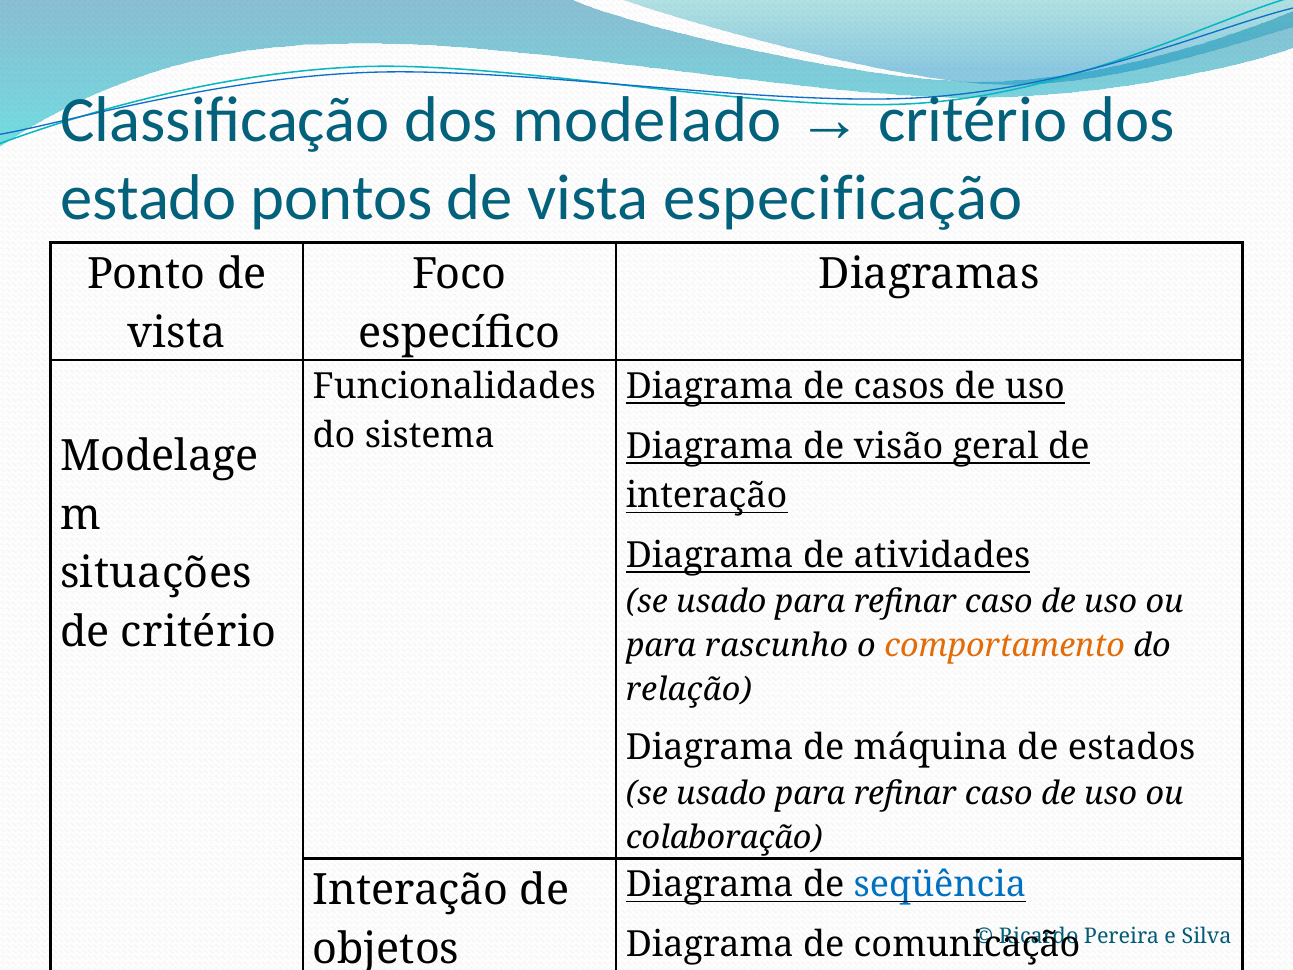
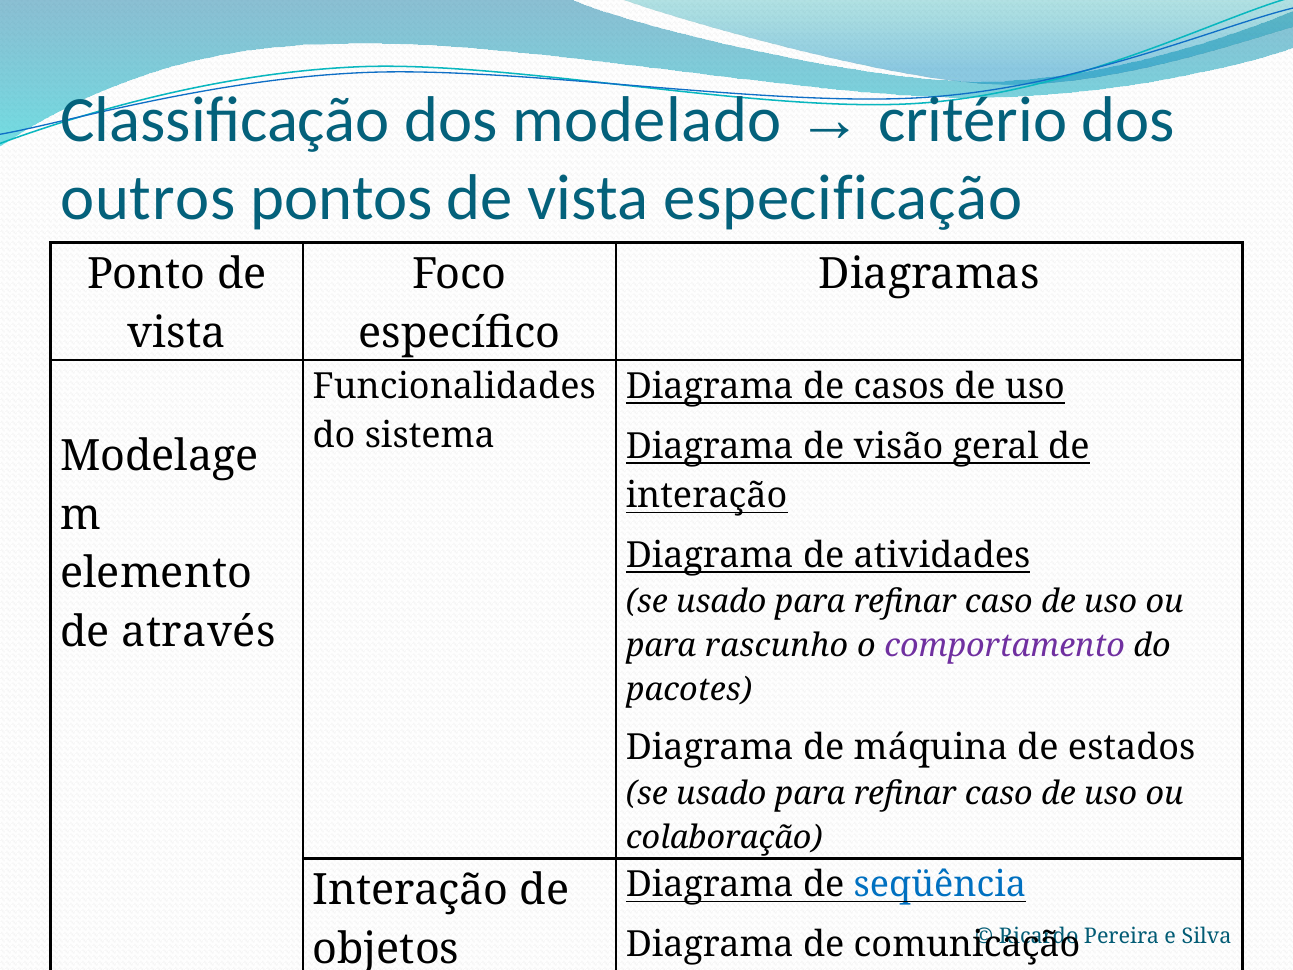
estado: estado -> outros
situações: situações -> elemento
de critério: critério -> através
comportamento colour: orange -> purple
relação: relação -> pacotes
